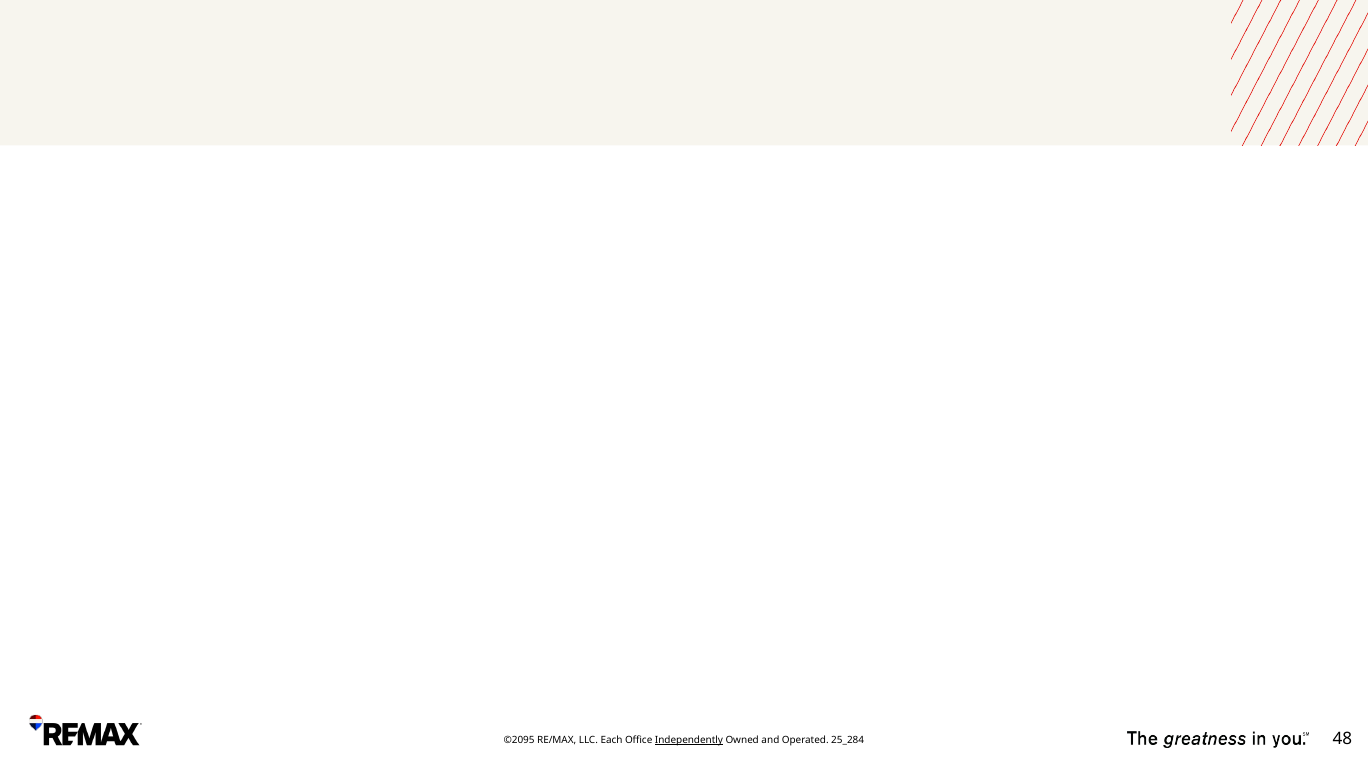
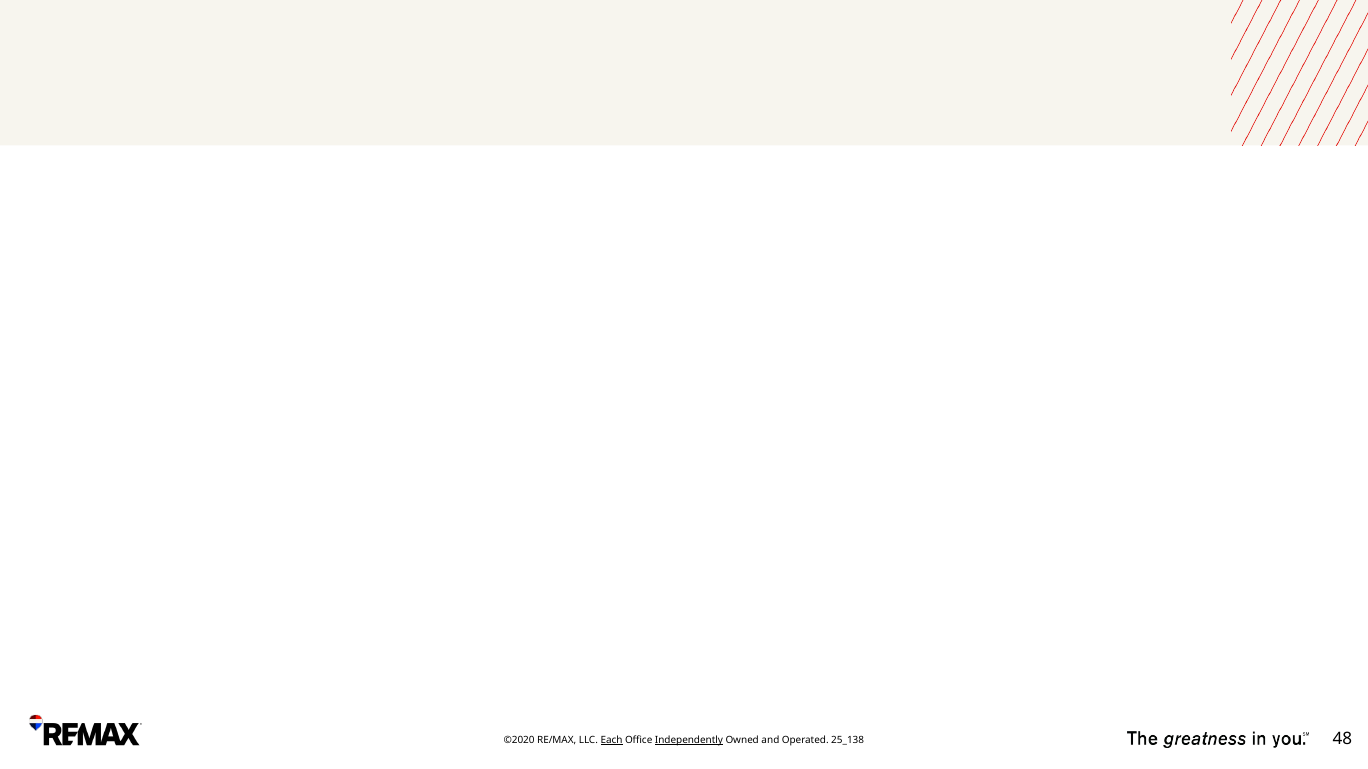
©2095: ©2095 -> ©2020
Each underline: none -> present
25_284: 25_284 -> 25_138
